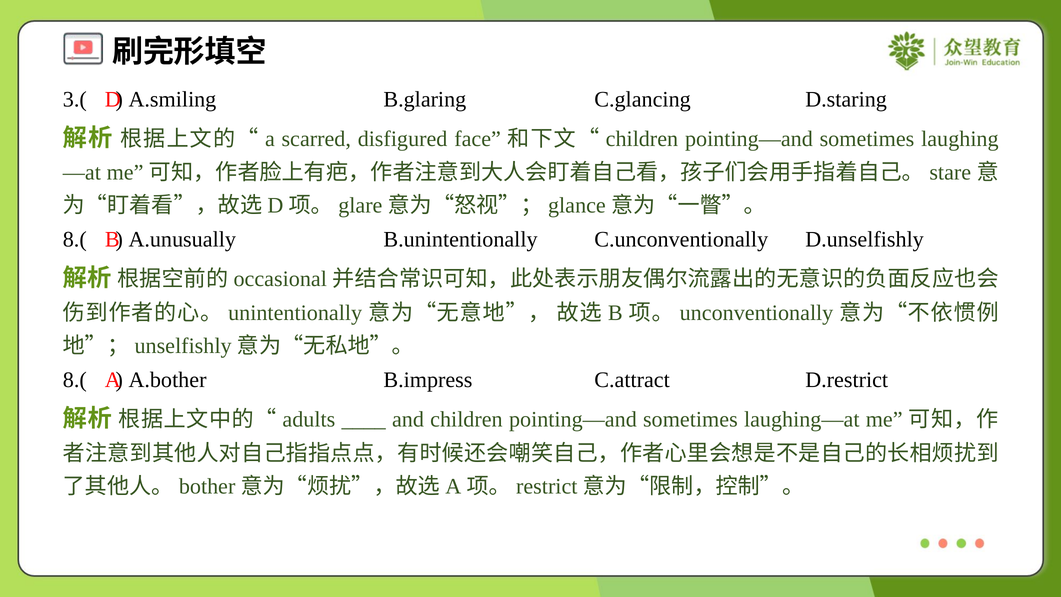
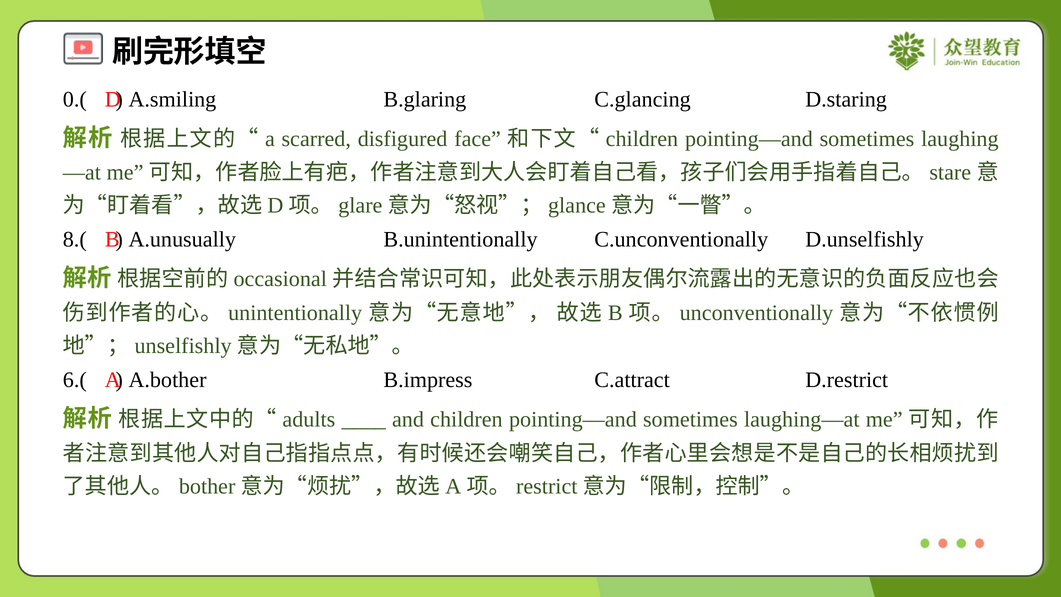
3.(: 3.( -> 0.(
8.( at (75, 380): 8.( -> 6.(
